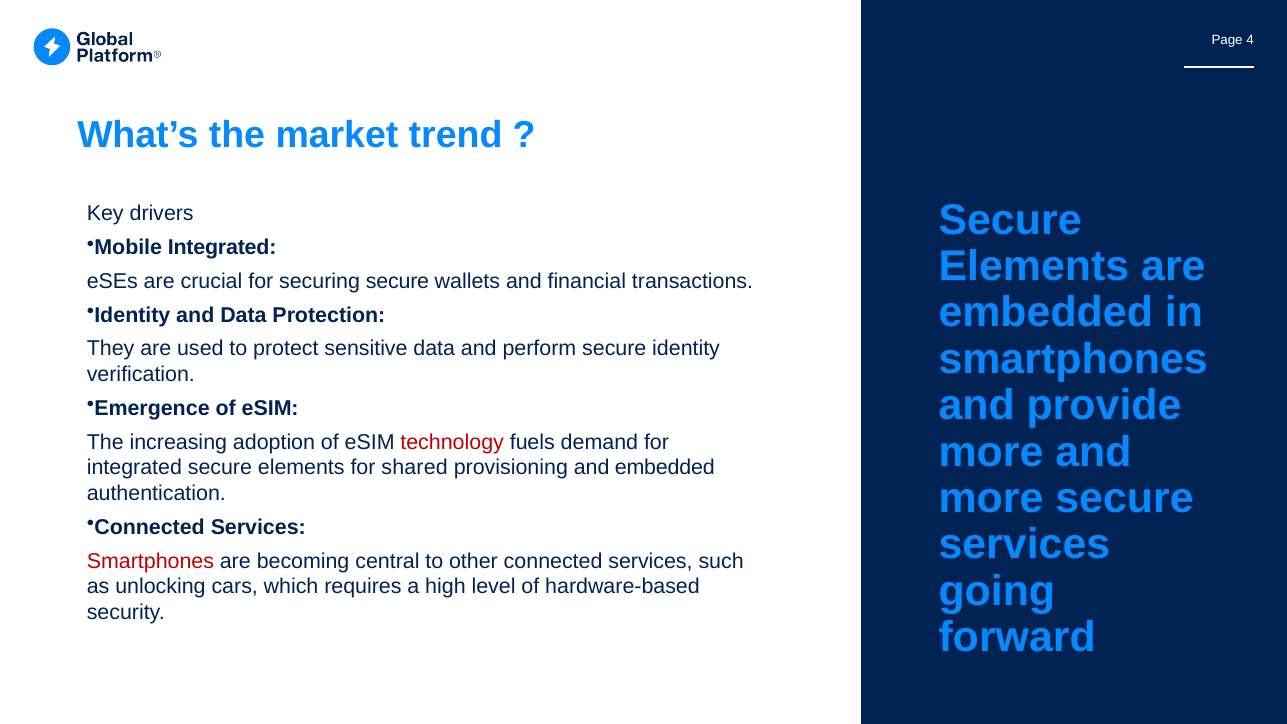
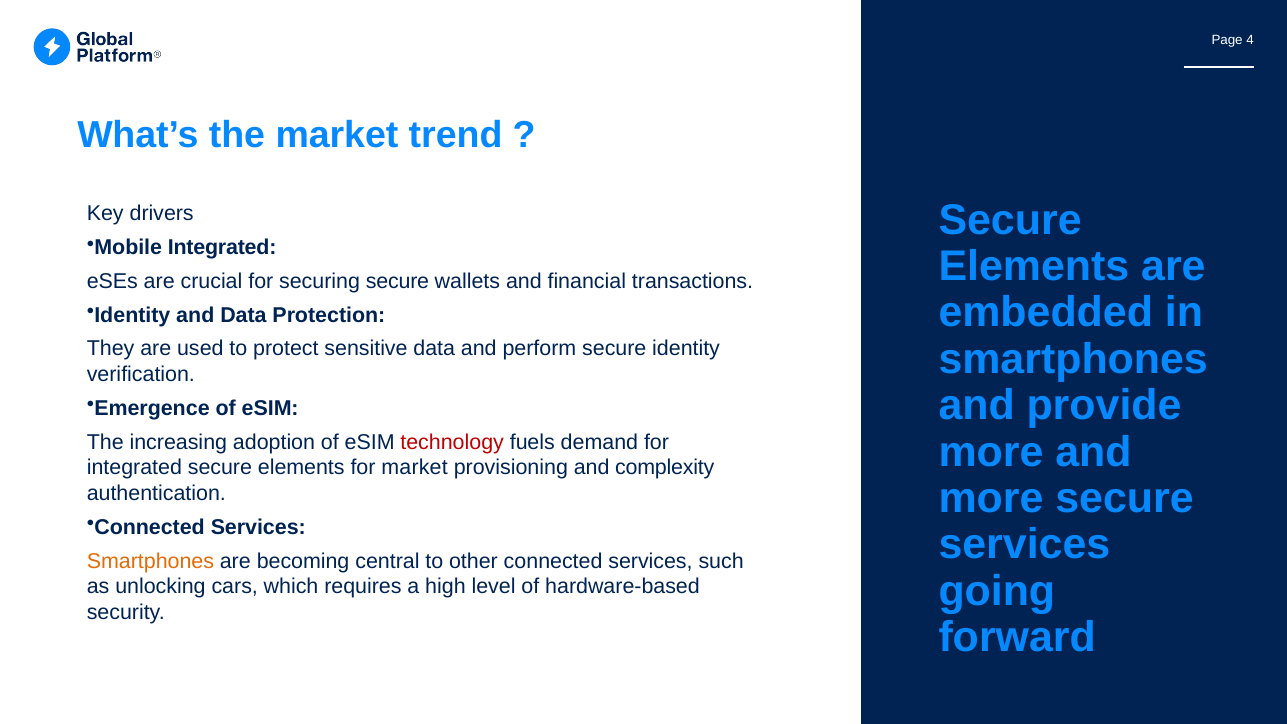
for shared: shared -> market
and embedded: embedded -> complexity
Smartphones at (150, 561) colour: red -> orange
